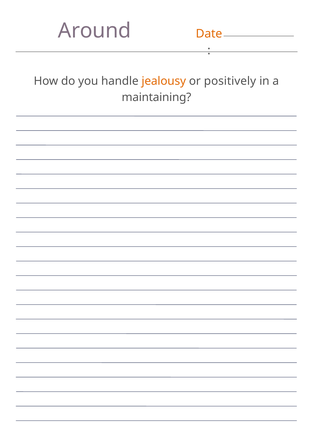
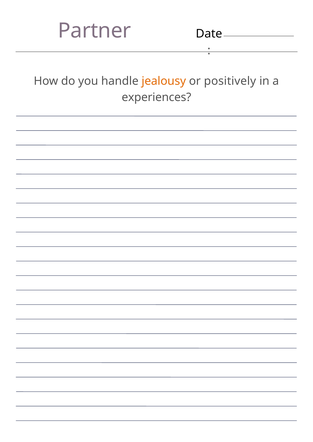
Around: Around -> Partner
Date colour: orange -> black
maintaining: maintaining -> experiences
